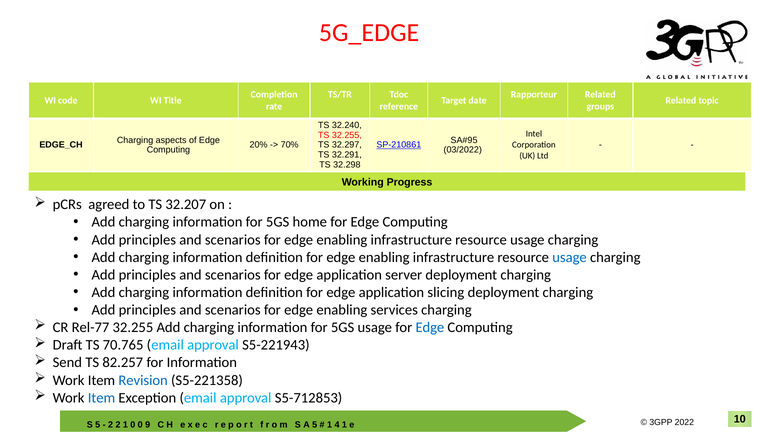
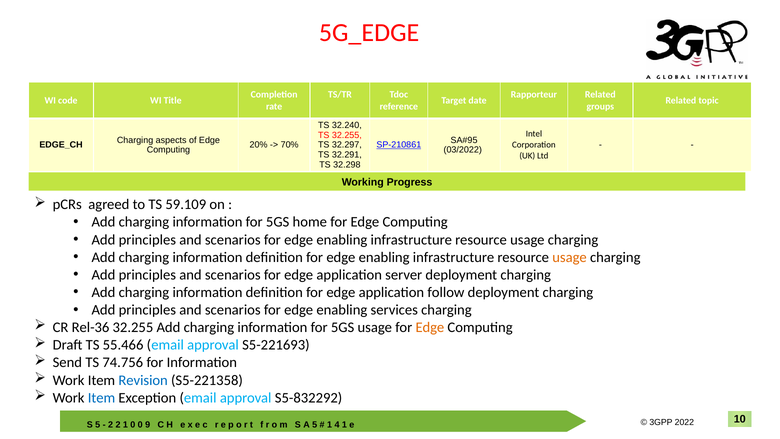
32.207: 32.207 -> 59.109
usage at (570, 257) colour: blue -> orange
slicing: slicing -> follow
Rel-77: Rel-77 -> Rel-36
Edge at (430, 327) colour: blue -> orange
70.765: 70.765 -> 55.466
S5-221943: S5-221943 -> S5-221693
82.257: 82.257 -> 74.756
S5-712853: S5-712853 -> S5-832292
